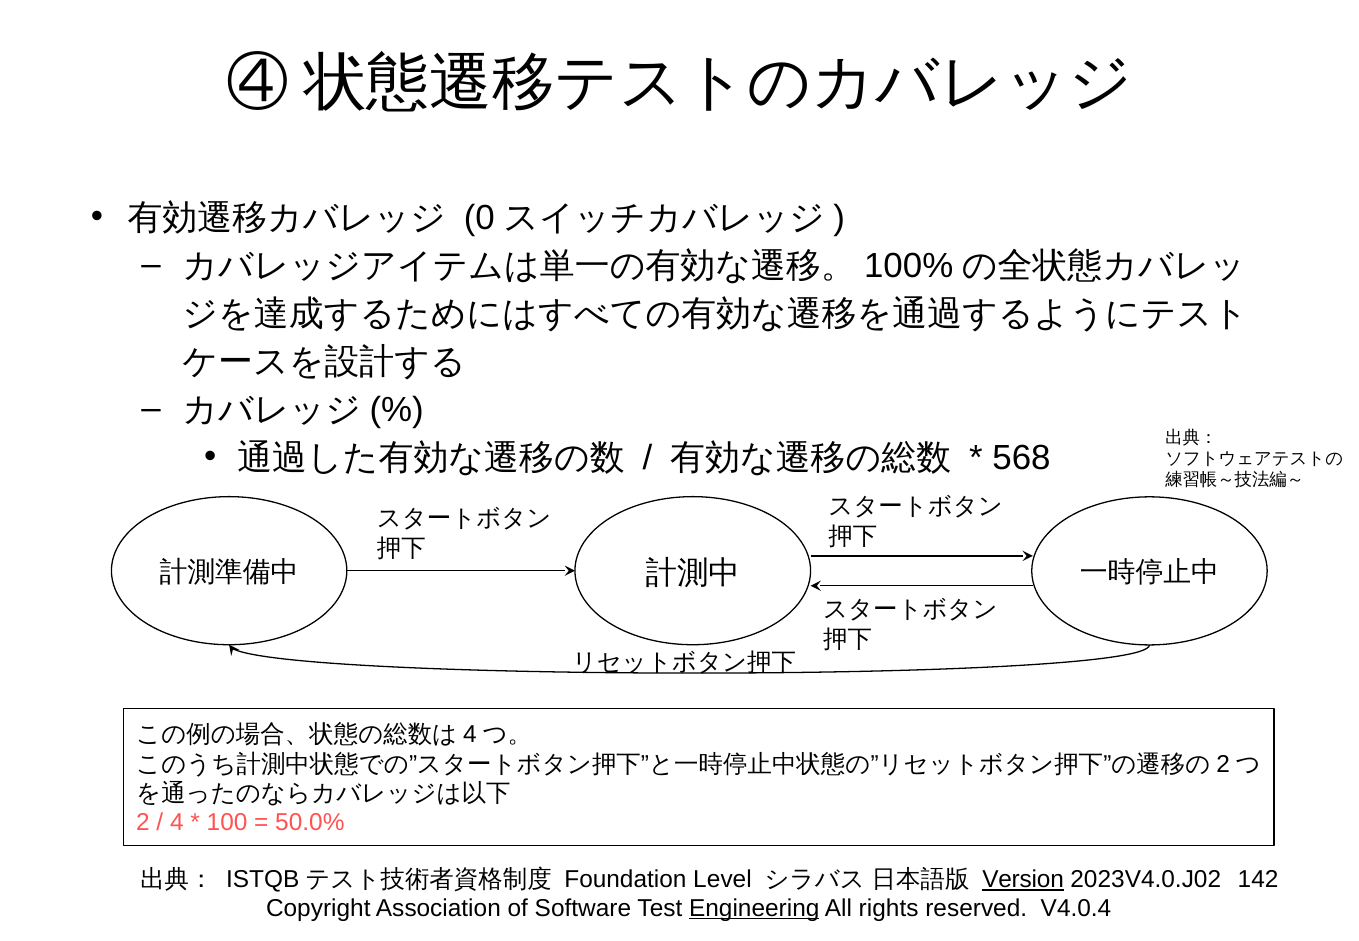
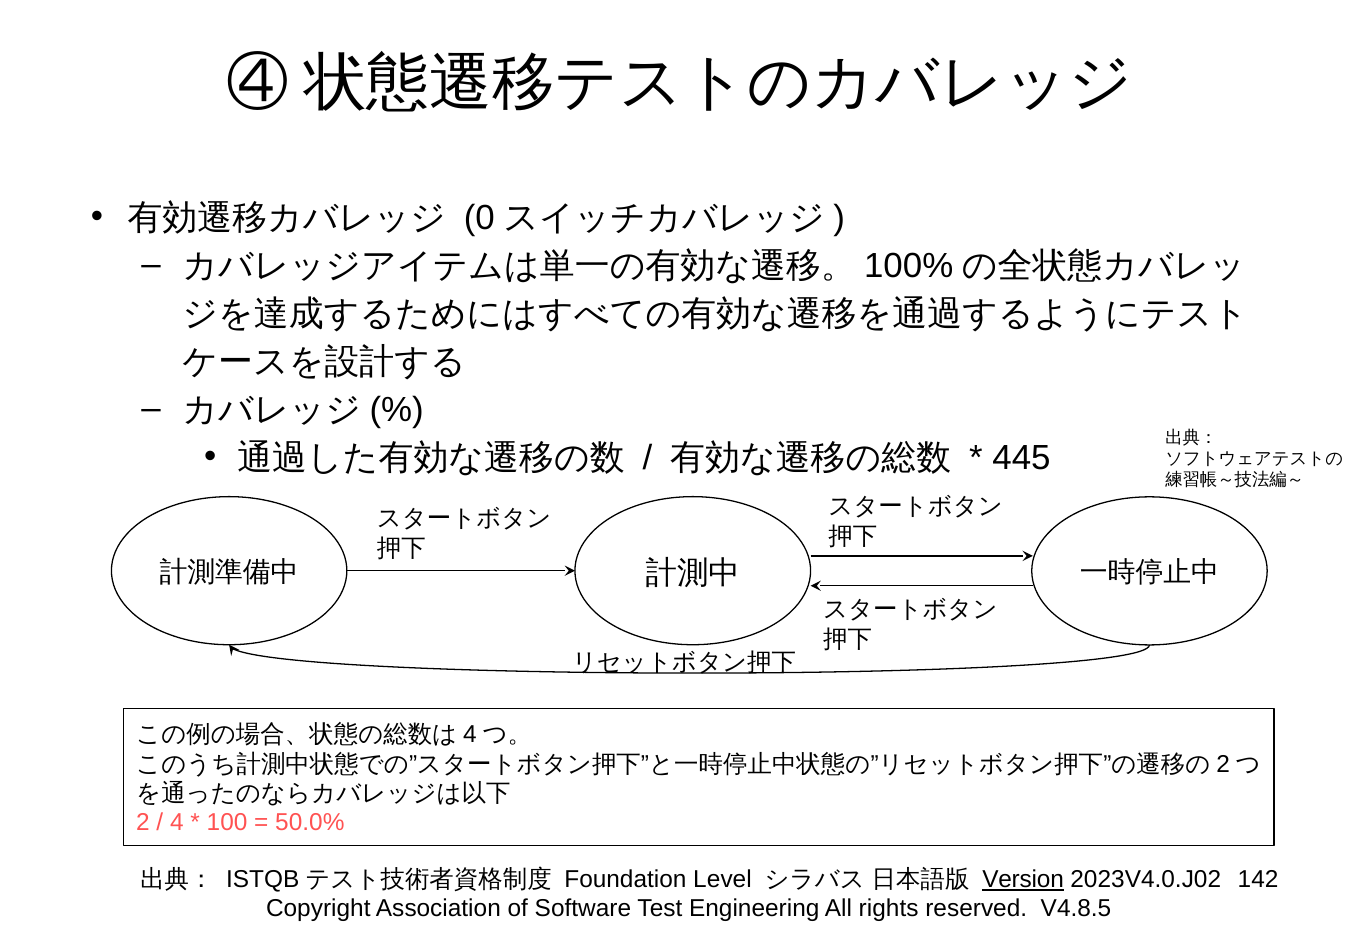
568: 568 -> 445
Engineering underline: present -> none
V4.0.4: V4.0.4 -> V4.8.5
